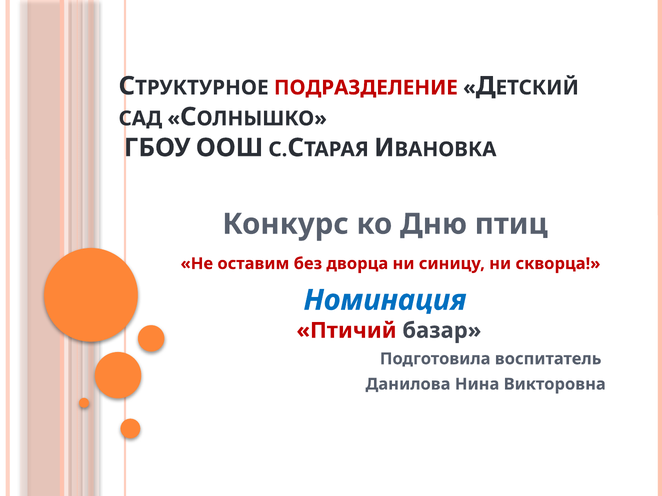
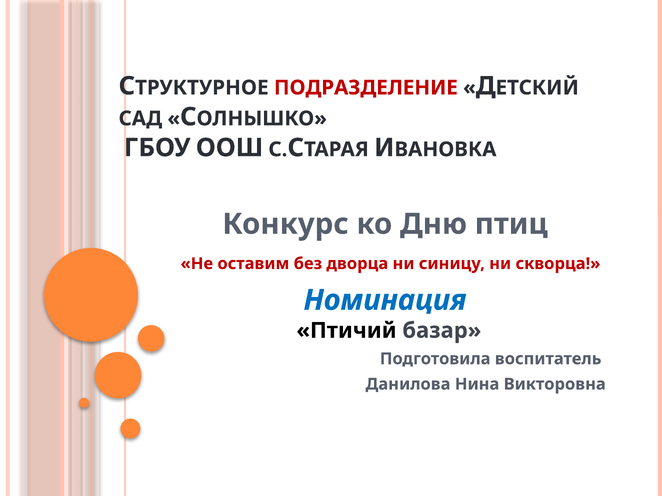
Птичий colour: red -> black
